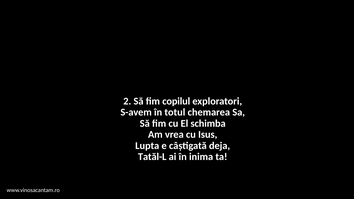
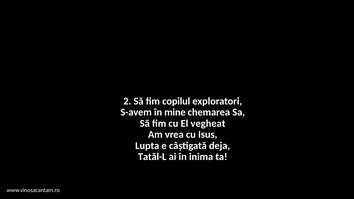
totul: totul -> mine
schimba: schimba -> vegheat
